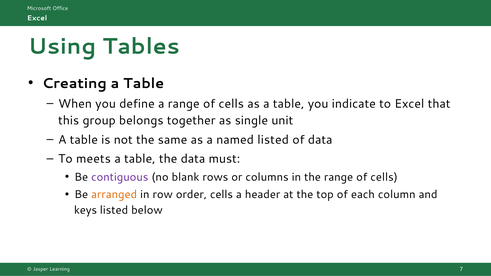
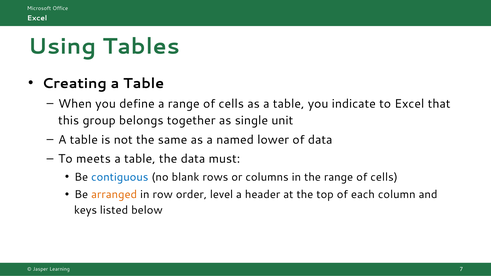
named listed: listed -> lower
contiguous colour: purple -> blue
order cells: cells -> level
